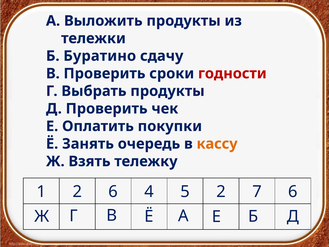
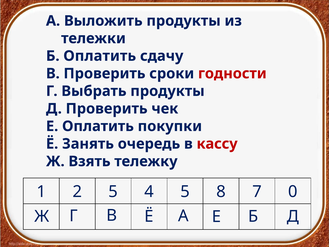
Б Буратино: Буратино -> Оплатить
кассу colour: orange -> red
2 6: 6 -> 5
5 2: 2 -> 8
7 6: 6 -> 0
